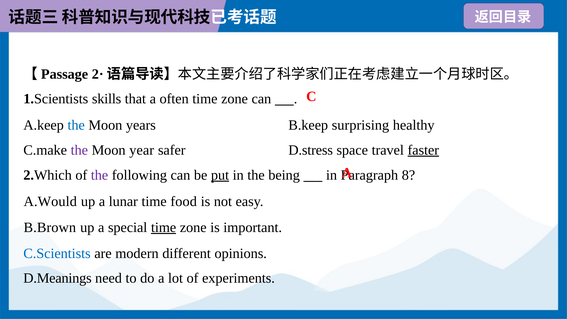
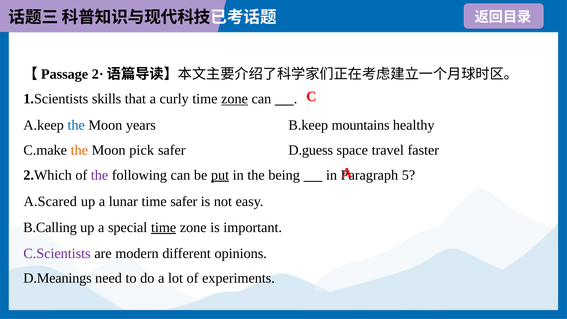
often: often -> curly
zone at (235, 99) underline: none -> present
surprising: surprising -> mountains
the at (79, 150) colour: purple -> orange
year: year -> pick
D.stress: D.stress -> D.guess
faster underline: present -> none
8: 8 -> 5
A.Would: A.Would -> A.Scared
time food: food -> safer
B.Brown: B.Brown -> B.Calling
C.Scientists colour: blue -> purple
